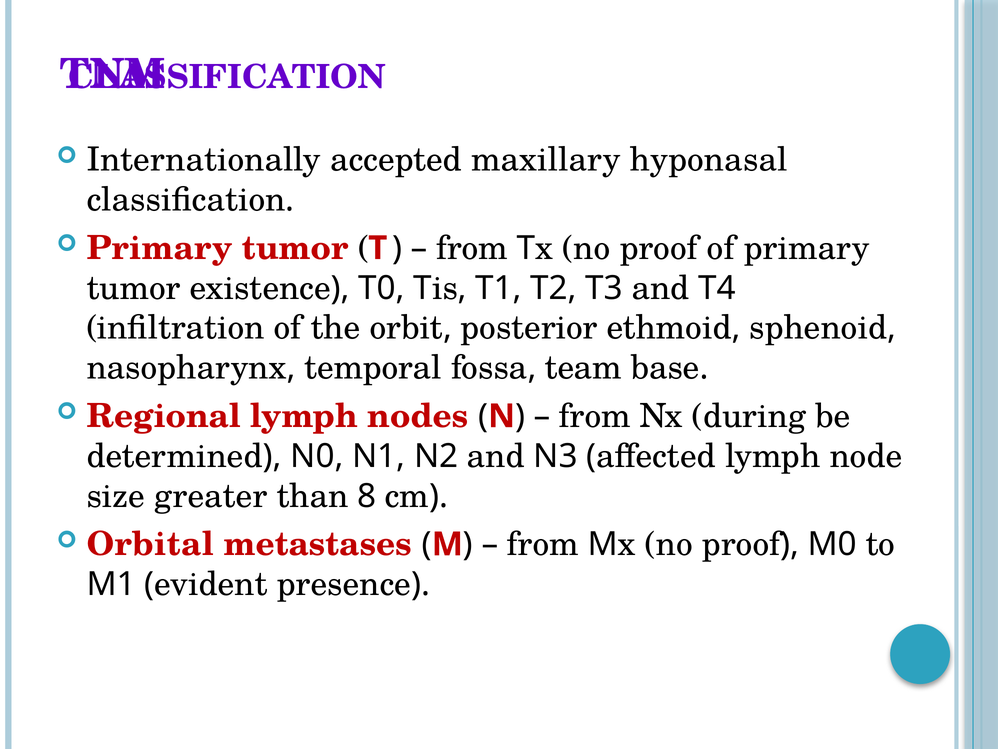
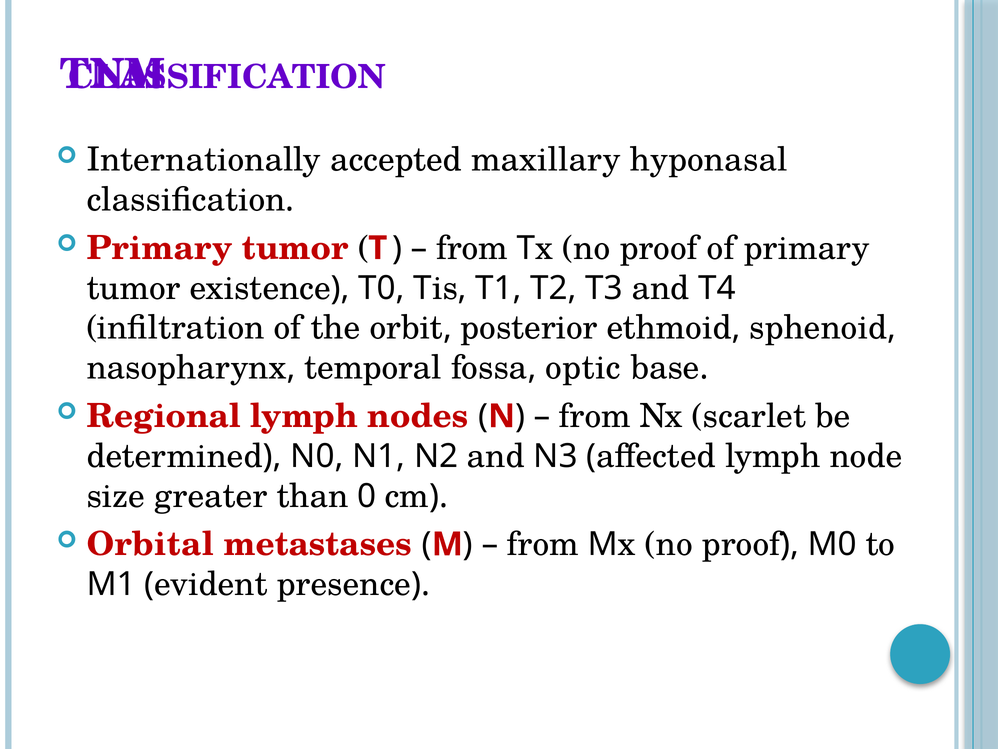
team: team -> optic
during: during -> scarlet
8: 8 -> 0
